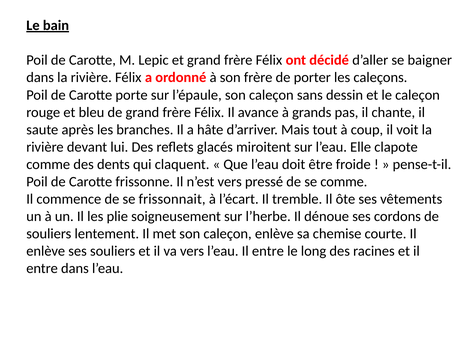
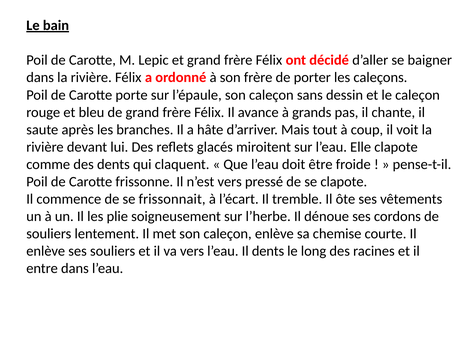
se comme: comme -> clapote
l’eau Il entre: entre -> dents
